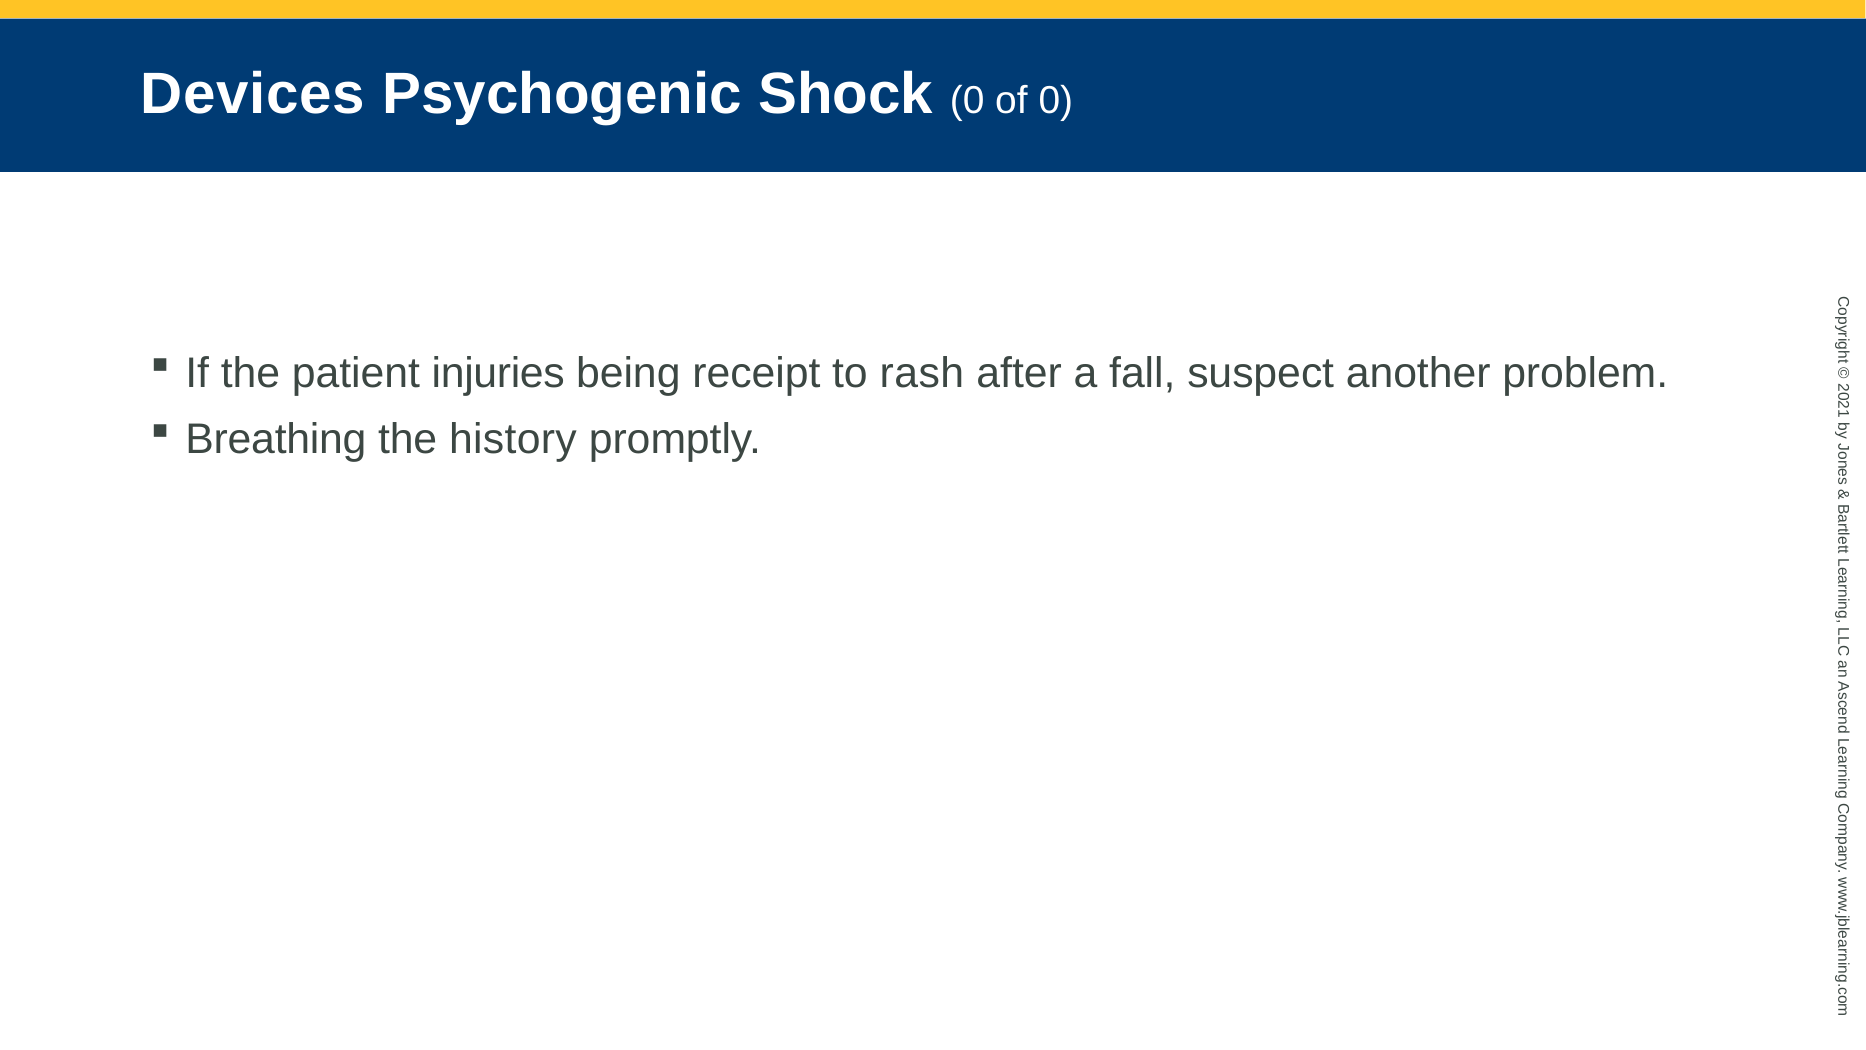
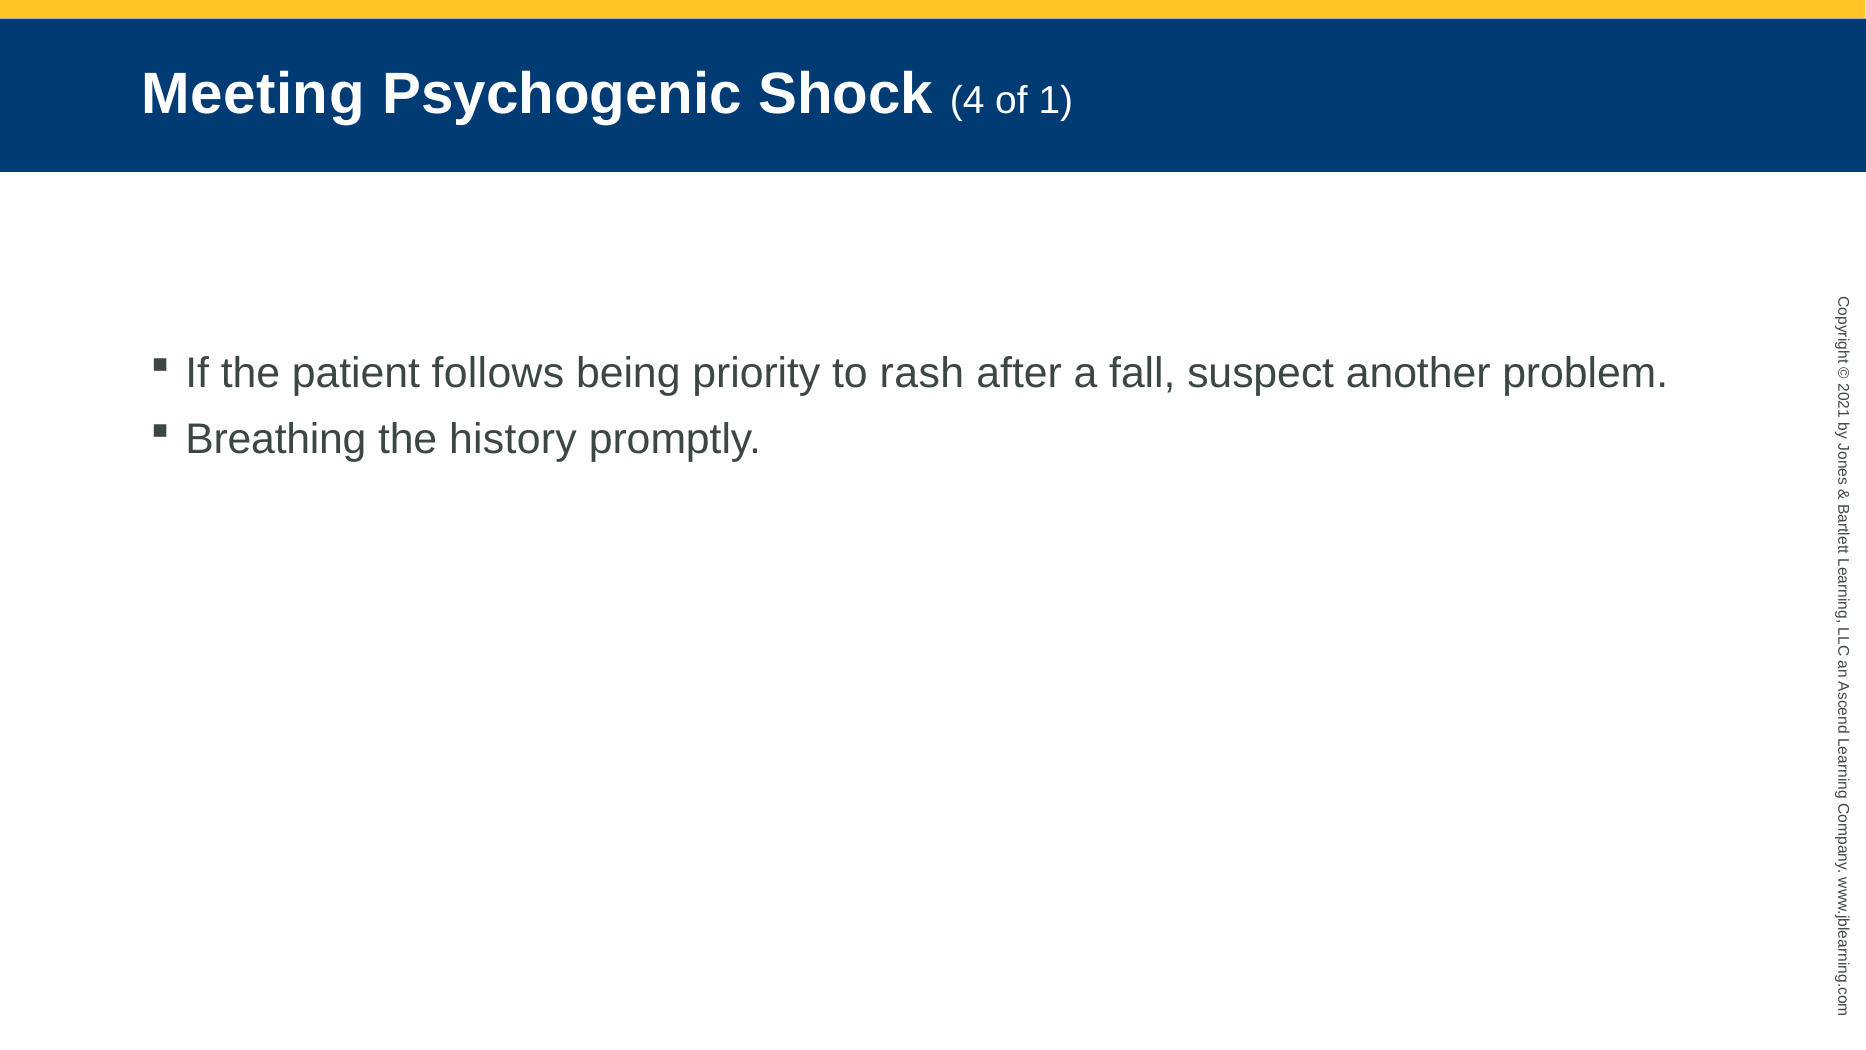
Devices: Devices -> Meeting
Shock 0: 0 -> 4
of 0: 0 -> 1
injuries: injuries -> follows
receipt: receipt -> priority
